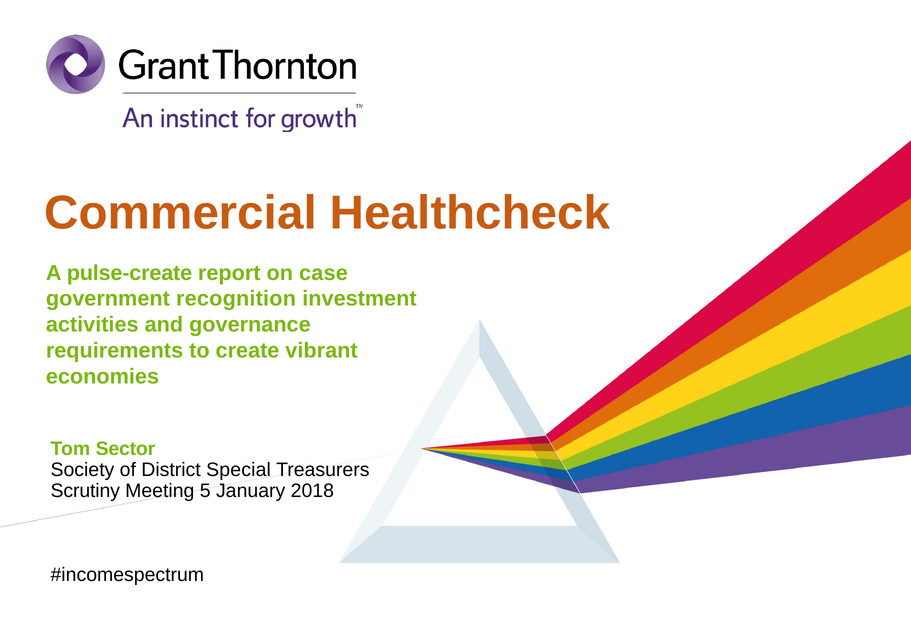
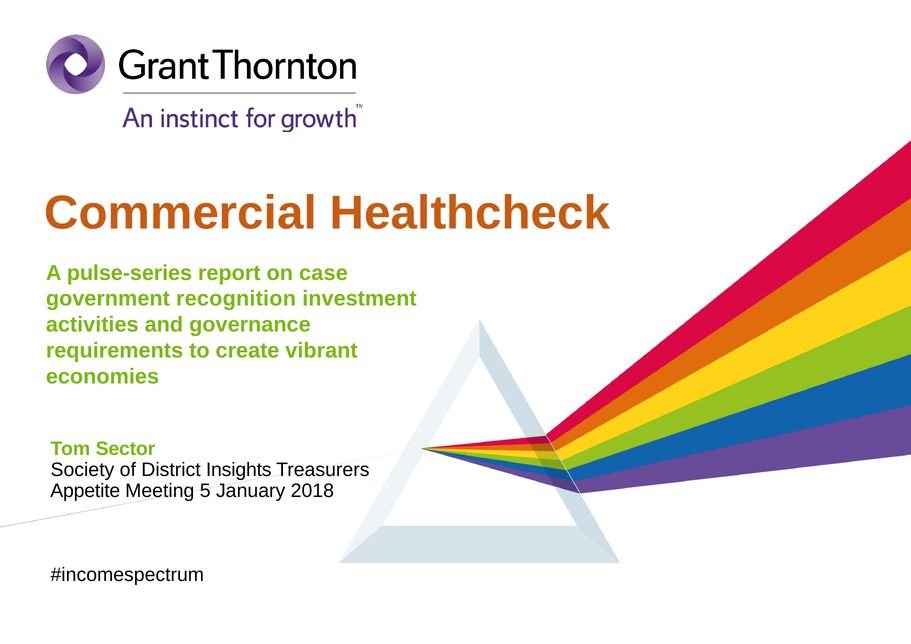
pulse-create: pulse-create -> pulse-series
Special: Special -> Insights
Scrutiny: Scrutiny -> Appetite
